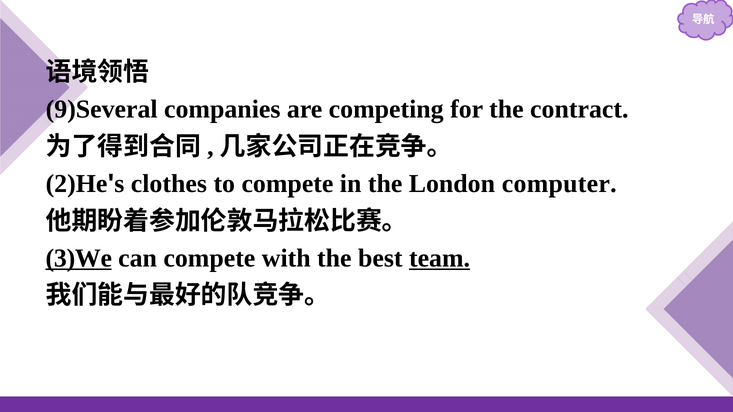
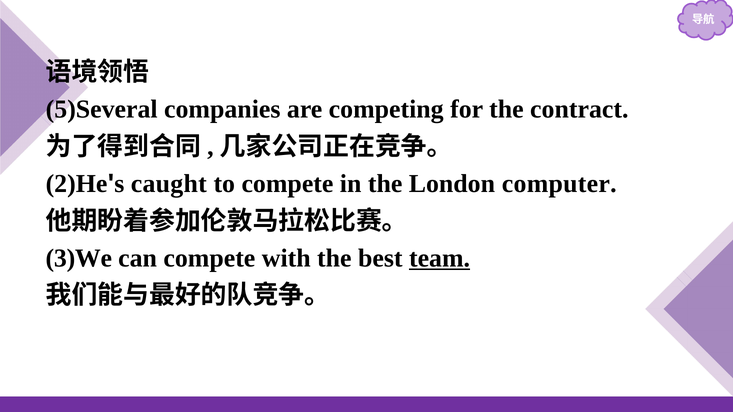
9)Several: 9)Several -> 5)Several
clothes: clothes -> caught
3)We underline: present -> none
